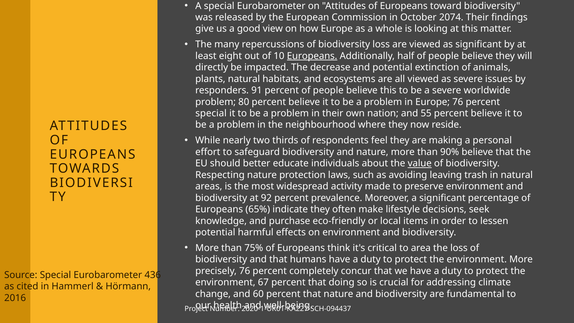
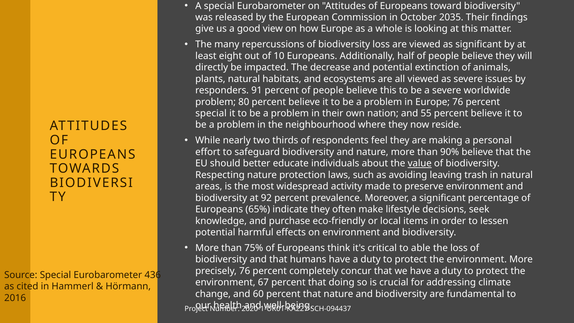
2074: 2074 -> 2035
Europeans at (312, 56) underline: present -> none
area: area -> able
